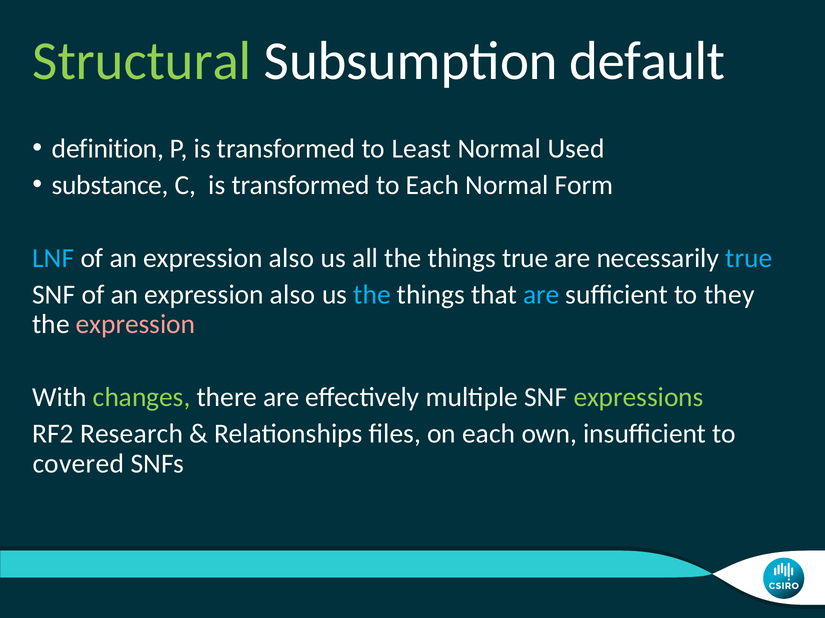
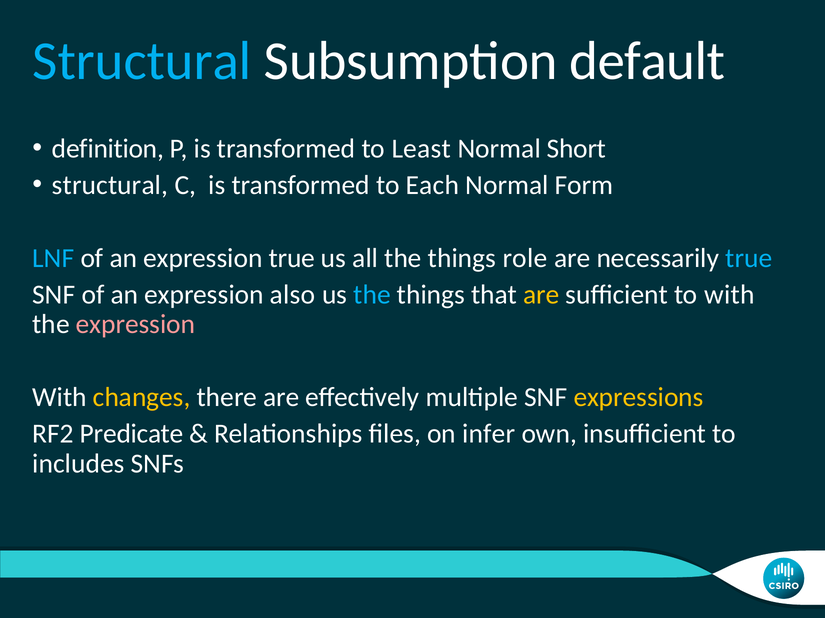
Structural at (142, 61) colour: light green -> light blue
Used: Used -> Short
substance at (110, 185): substance -> structural
also at (292, 258): also -> true
things true: true -> role
are at (541, 295) colour: light blue -> yellow
to they: they -> with
changes colour: light green -> yellow
expressions colour: light green -> yellow
Research: Research -> Predicate
on each: each -> infer
covered: covered -> includes
